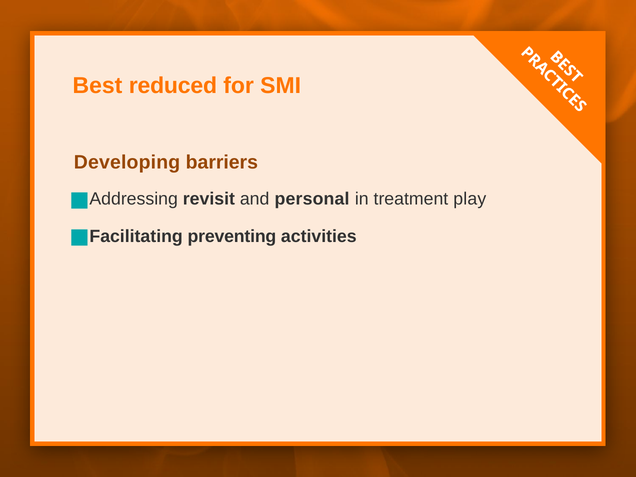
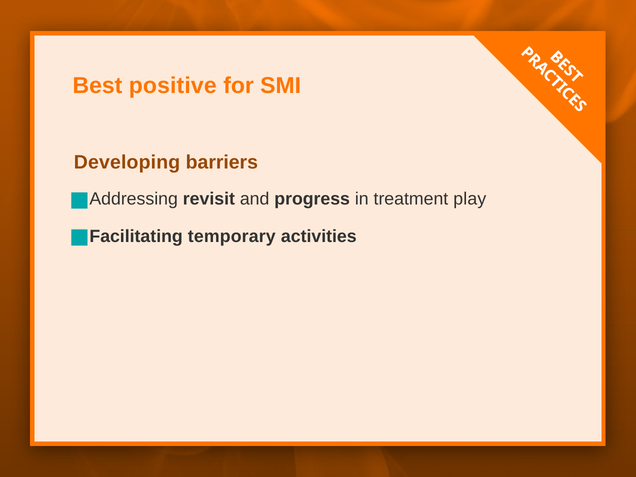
reduced: reduced -> positive
personal: personal -> progress
preventing: preventing -> temporary
